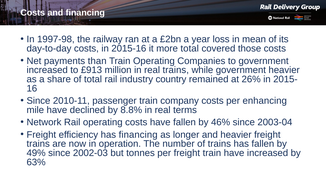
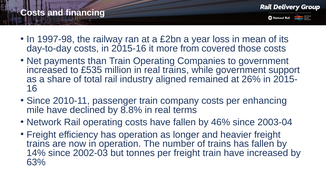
more total: total -> from
£913: £913 -> £535
government heavier: heavier -> support
country: country -> aligned
has financing: financing -> operation
49%: 49% -> 14%
